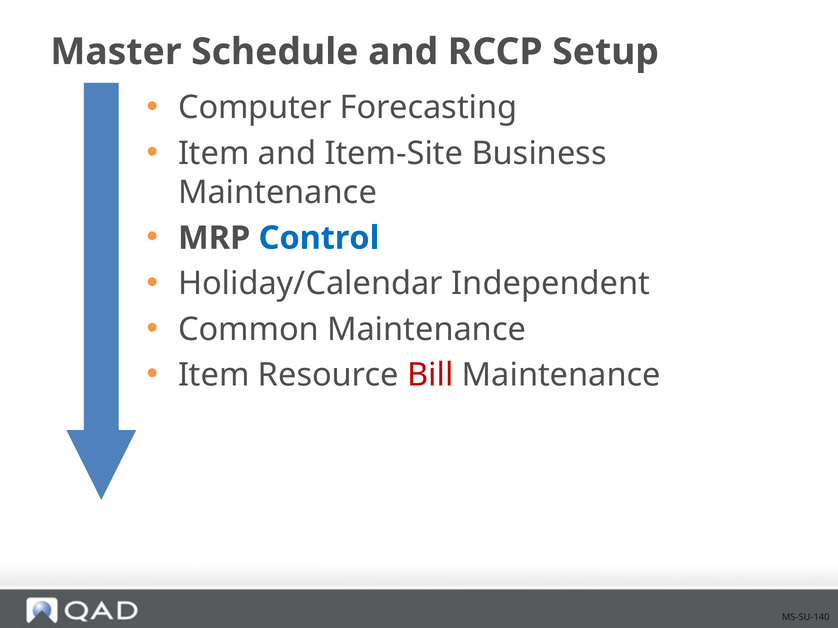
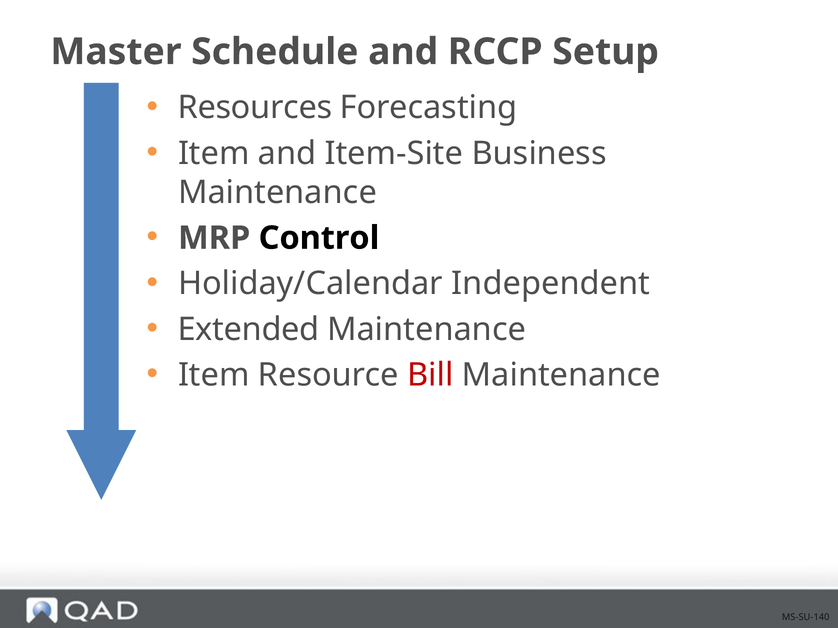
Computer: Computer -> Resources
Control colour: blue -> black
Common: Common -> Extended
